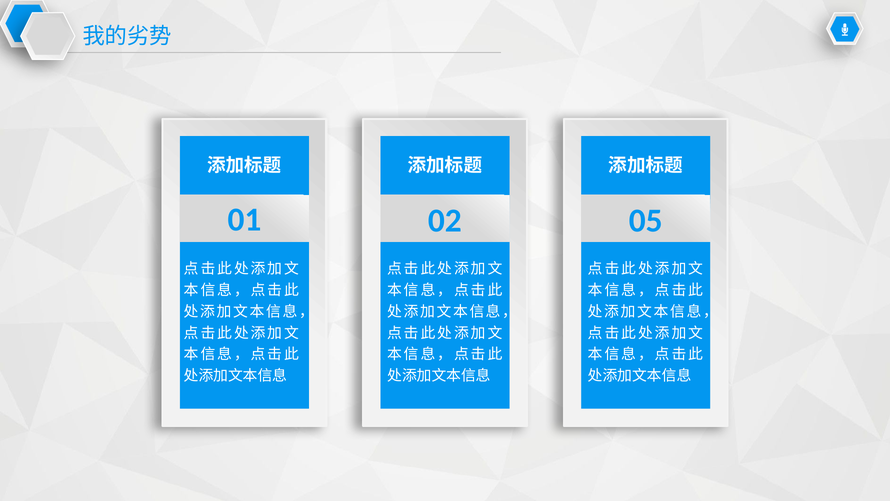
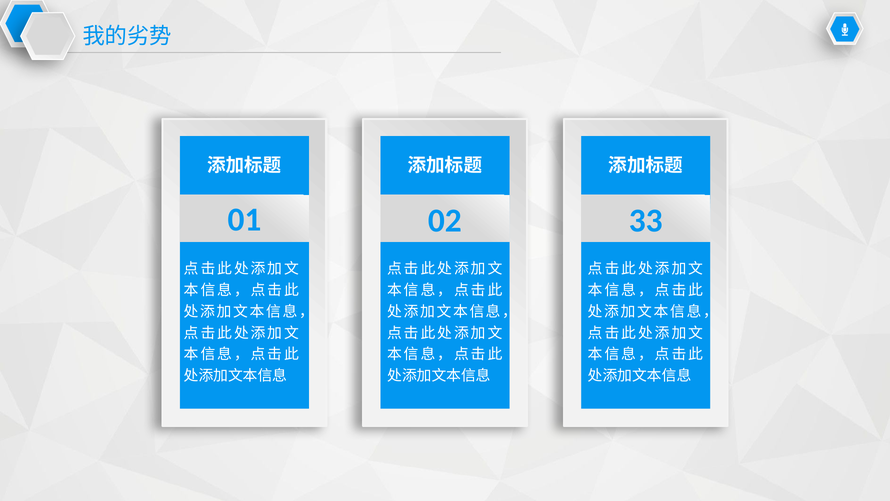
05: 05 -> 33
